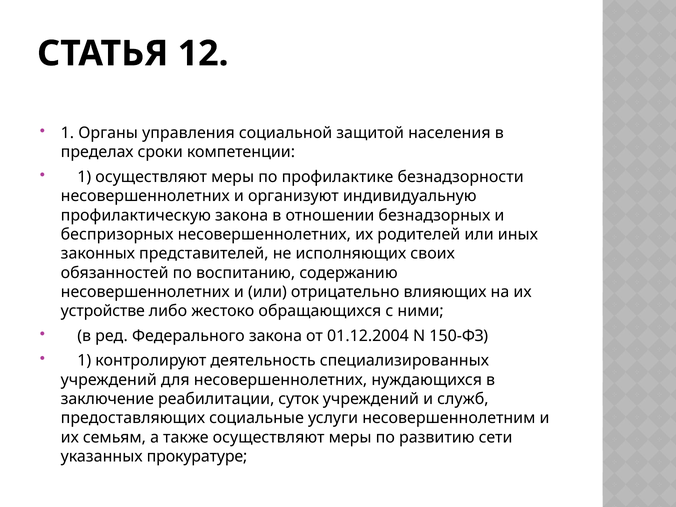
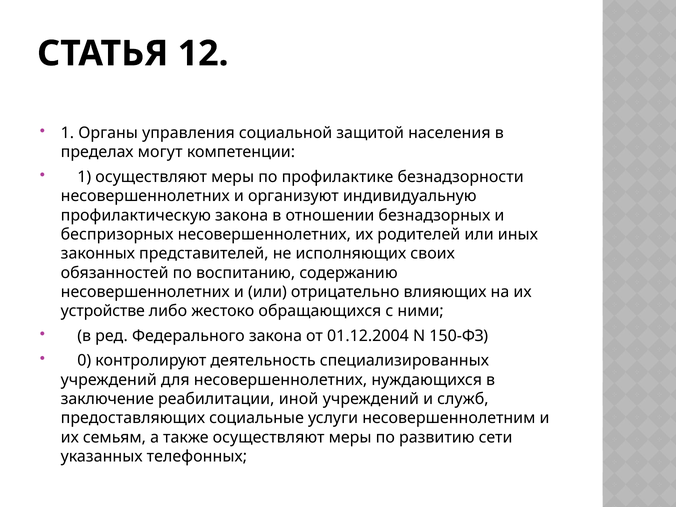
сроки: сроки -> могут
1 at (84, 361): 1 -> 0
суток: суток -> иной
прокуратуре: прокуратуре -> телефонных
